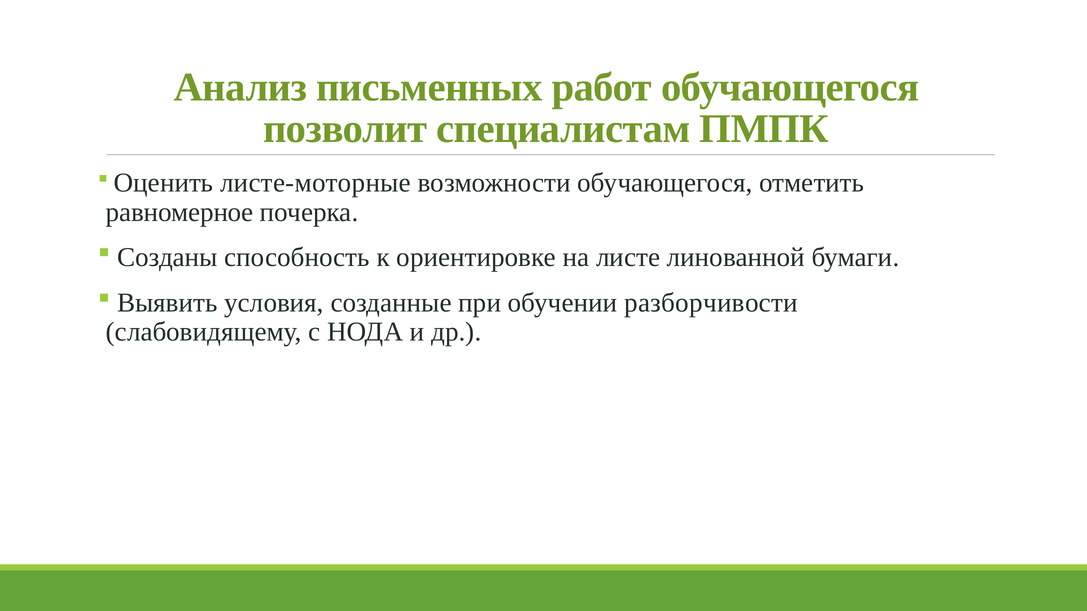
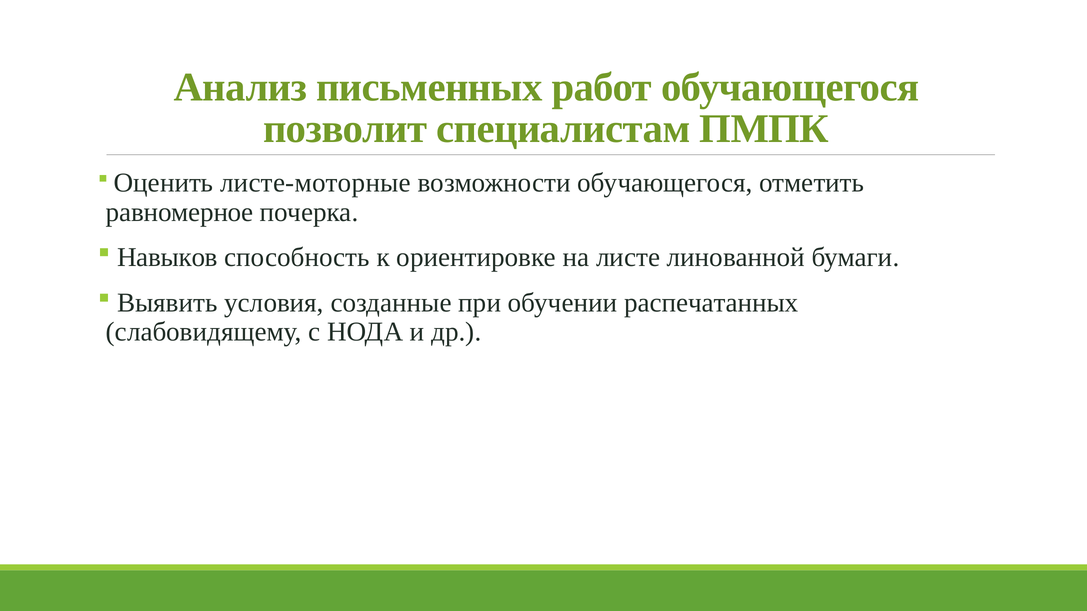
Созданы: Созданы -> Навыков
разборчивости: разборчивости -> распечатанных
